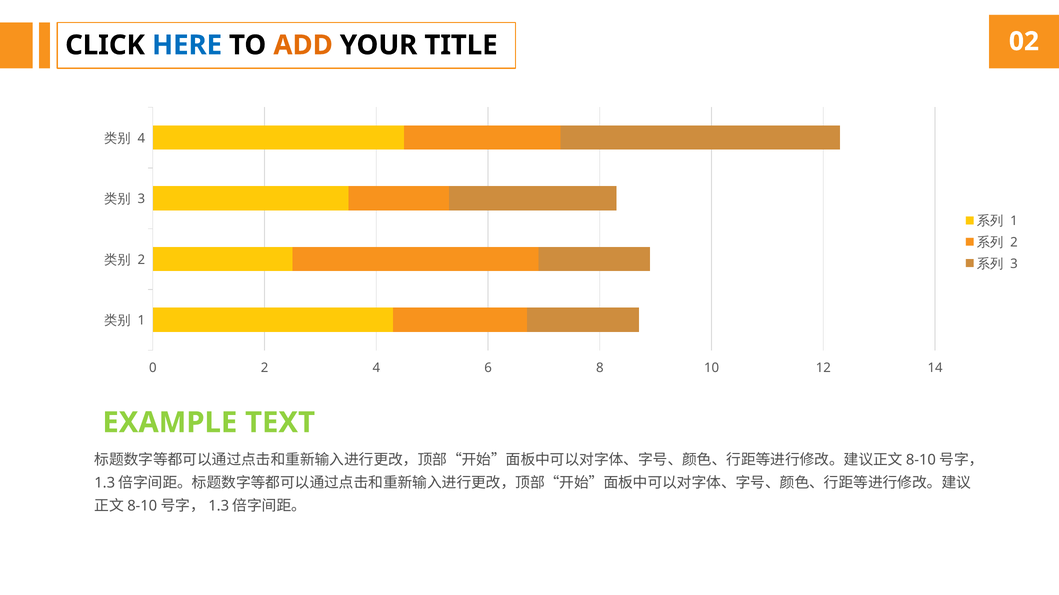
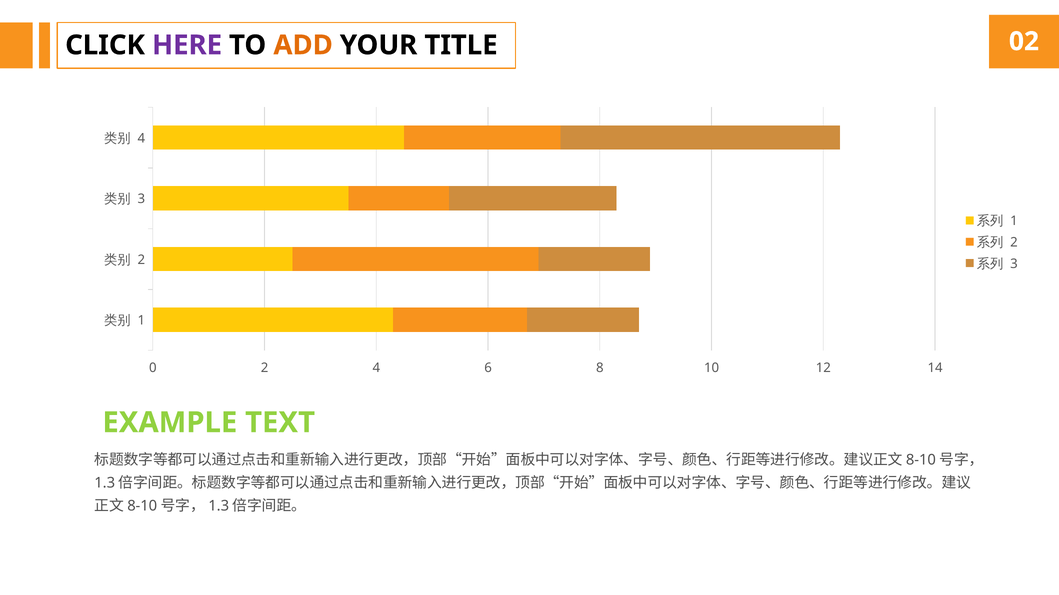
HERE colour: blue -> purple
